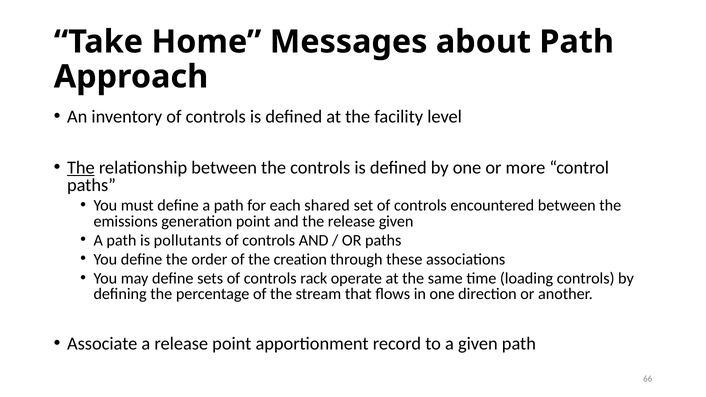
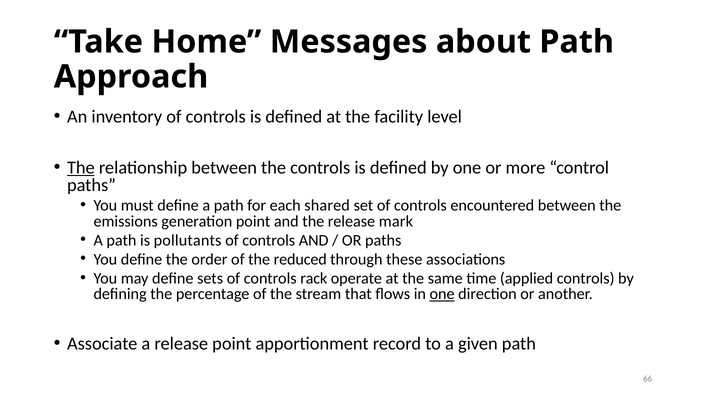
release given: given -> mark
creation: creation -> reduced
loading: loading -> applied
one at (442, 294) underline: none -> present
